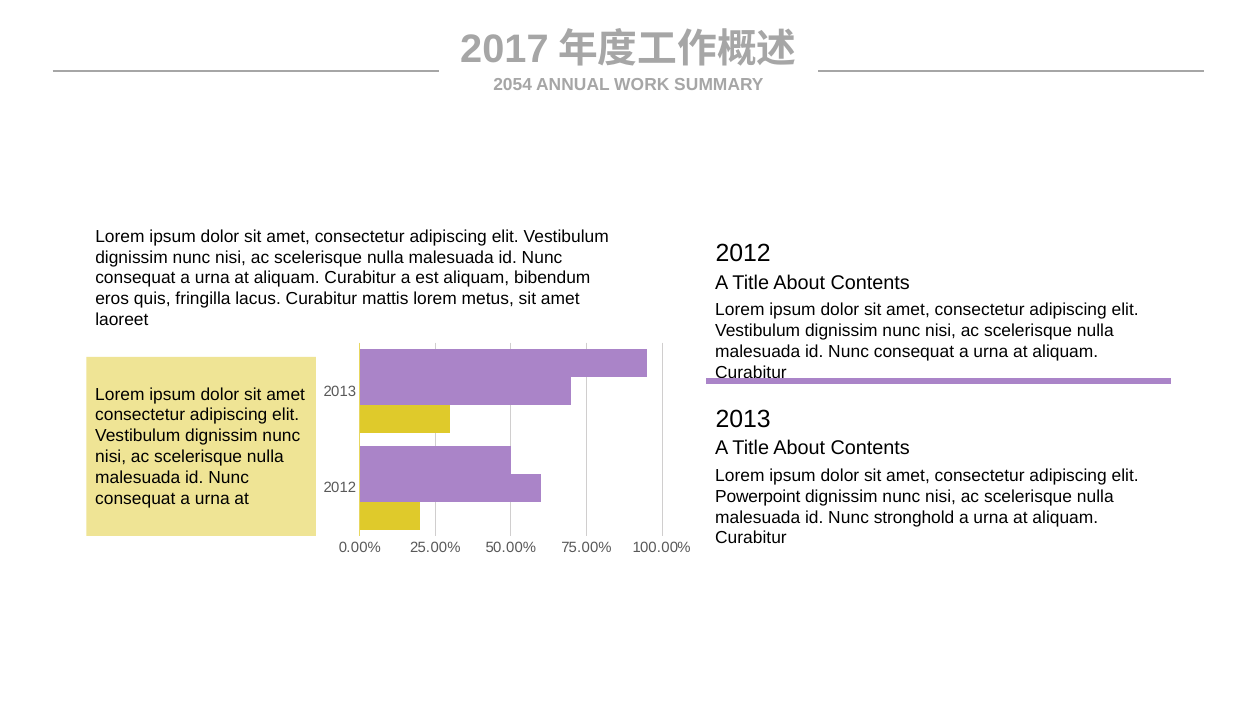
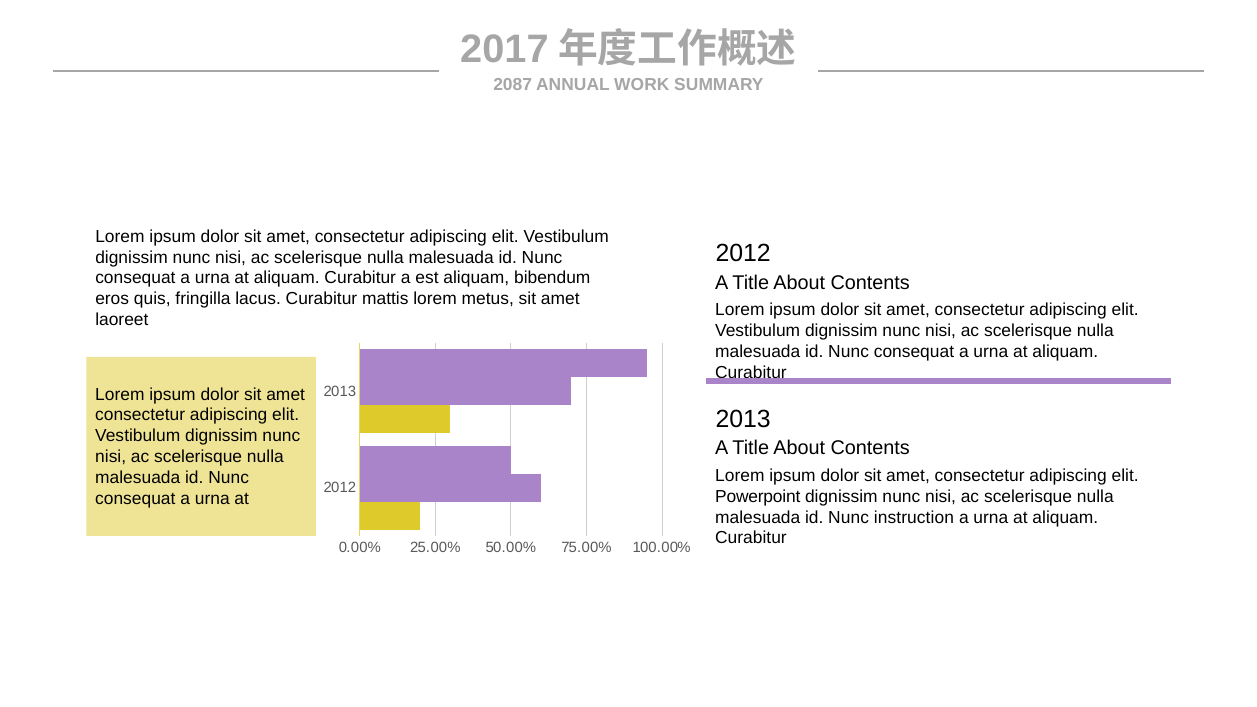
2054: 2054 -> 2087
stronghold: stronghold -> instruction
